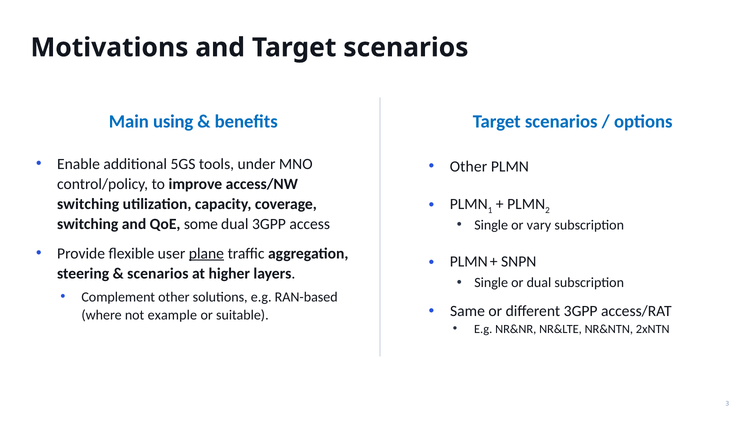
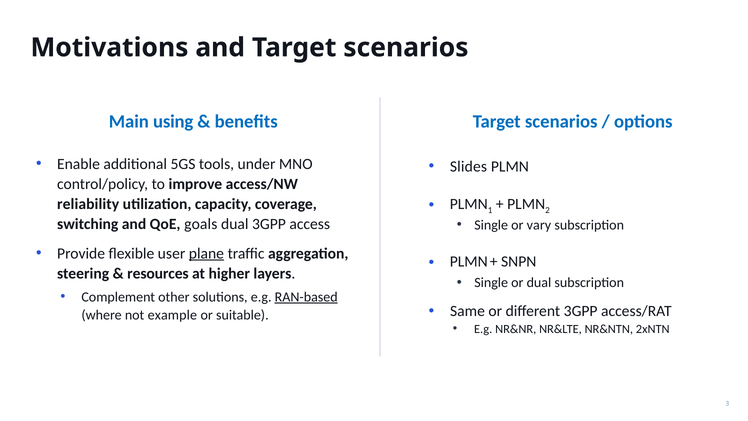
Other at (468, 166): Other -> Slides
switching at (88, 204): switching -> reliability
some: some -> goals
scenarios at (158, 273): scenarios -> resources
RAN-based underline: none -> present
